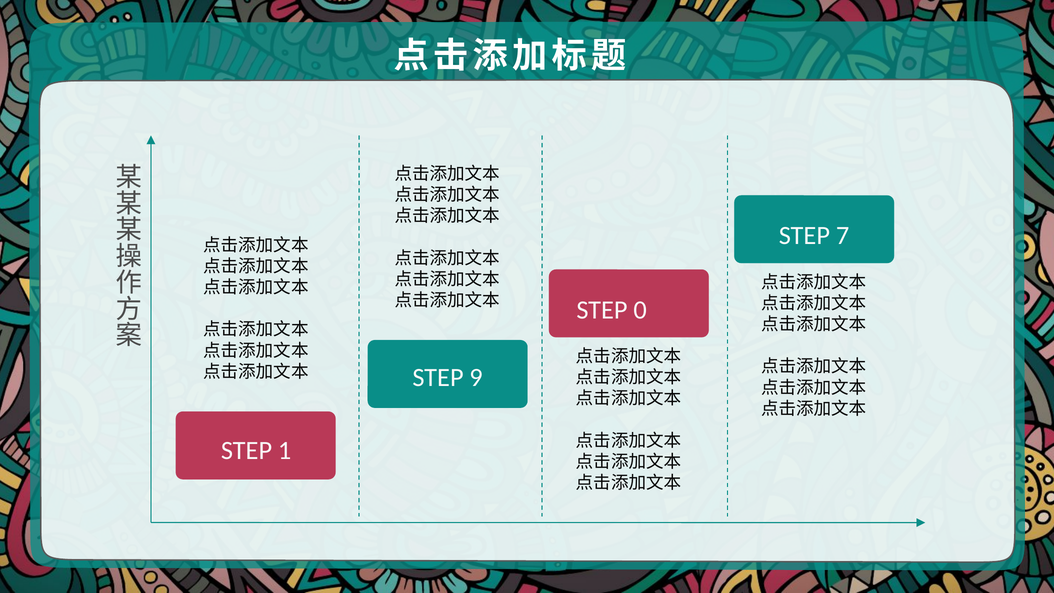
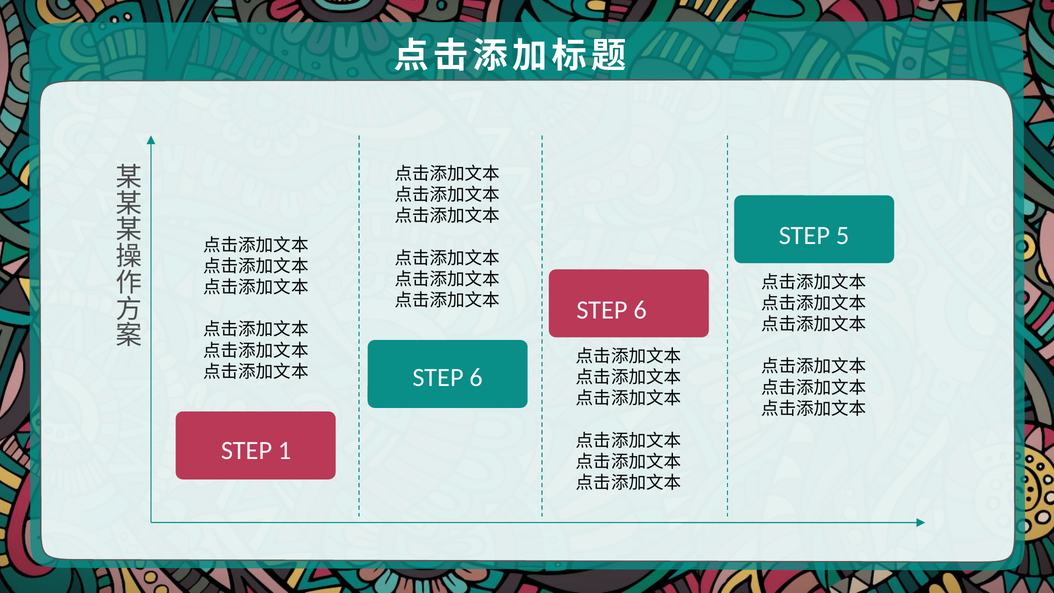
7: 7 -> 5
0 at (640, 310): 0 -> 6
9 at (476, 378): 9 -> 6
